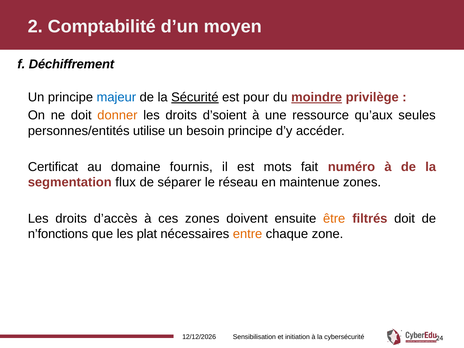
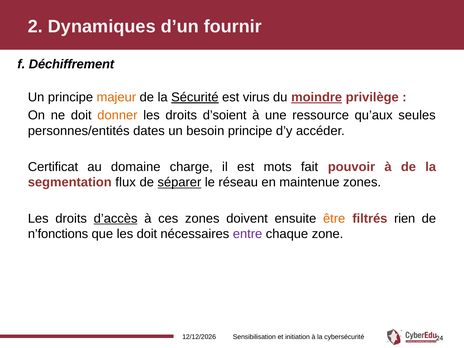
Comptabilité: Comptabilité -> Dynamiques
moyen: moyen -> fournir
majeur colour: blue -> orange
pour: pour -> virus
utilise: utilise -> dates
fournis: fournis -> charge
numéro: numéro -> pouvoir
séparer underline: none -> present
d’accès underline: none -> present
filtrés doit: doit -> rien
les plat: plat -> doit
entre colour: orange -> purple
